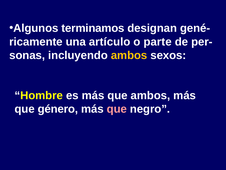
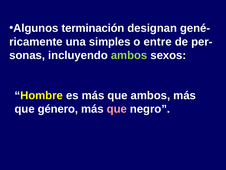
terminamos: terminamos -> terminación
artículo: artículo -> simples
parte: parte -> entre
ambos at (129, 55) colour: yellow -> light green
